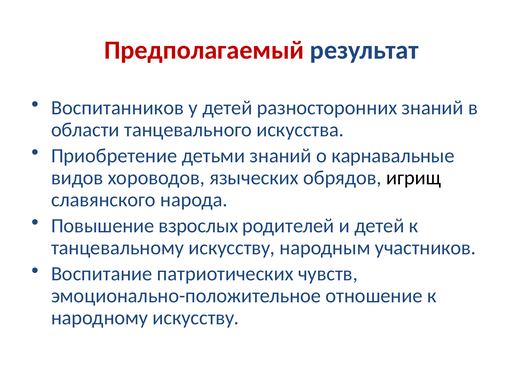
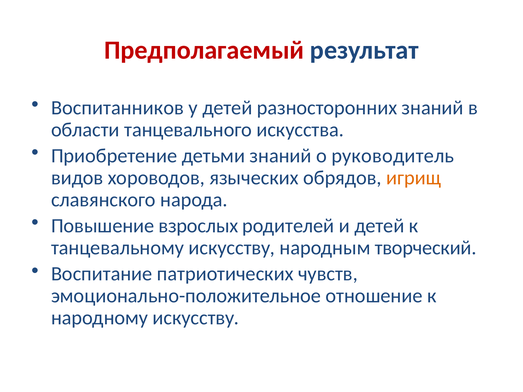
карнавальные: карнавальные -> руководитель
игрищ colour: black -> orange
участников: участников -> творческий
